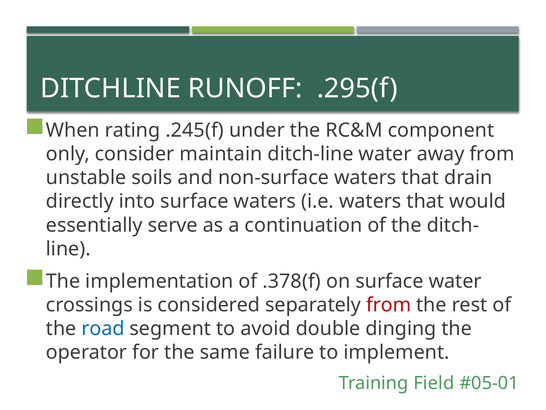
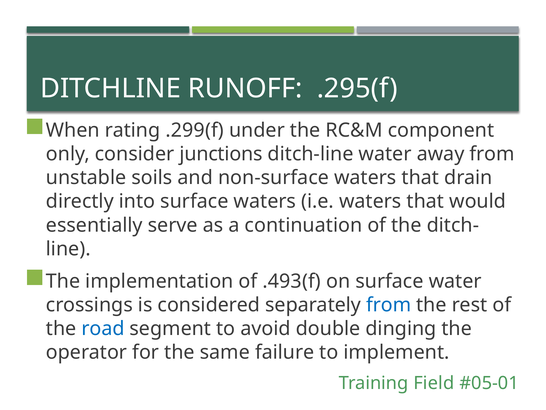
.245(f: .245(f -> .299(f
maintain: maintain -> junctions
.378(f: .378(f -> .493(f
from at (389, 305) colour: red -> blue
